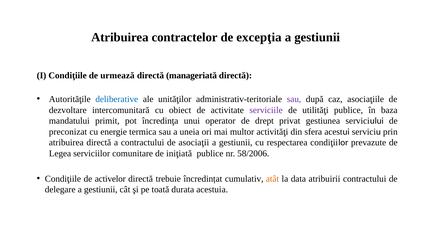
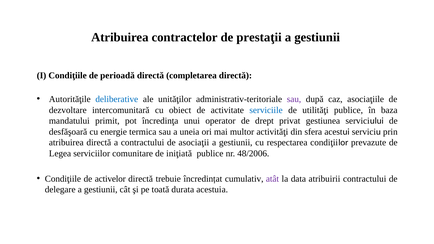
excepţia: excepţia -> prestaţii
urmează: urmează -> perioadă
manageriată: manageriată -> completarea
serviciile colour: purple -> blue
preconizat: preconizat -> desfăşoară
58/2006: 58/2006 -> 48/2006
atât colour: orange -> purple
